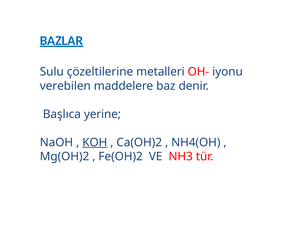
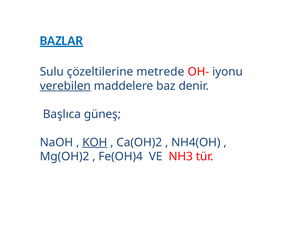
metalleri: metalleri -> metrede
verebilen underline: none -> present
yerine: yerine -> güneş
Fe(OH)2: Fe(OH)2 -> Fe(OH)4
